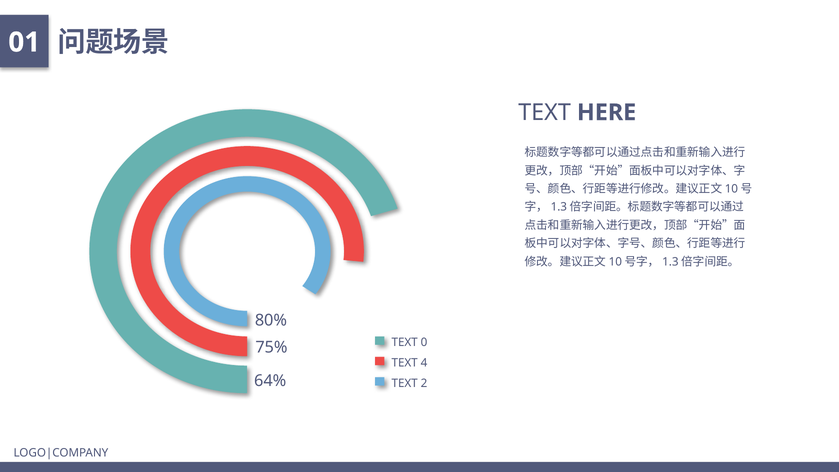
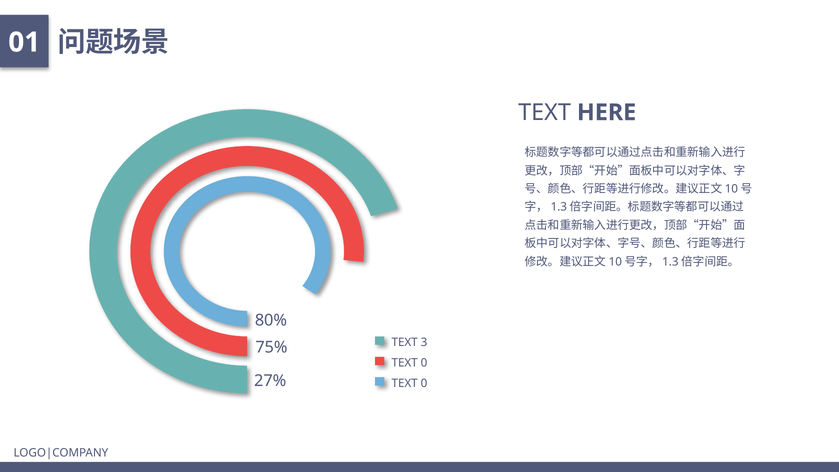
0: 0 -> 3
4 at (424, 363): 4 -> 0
64%: 64% -> 27%
2 at (424, 383): 2 -> 0
